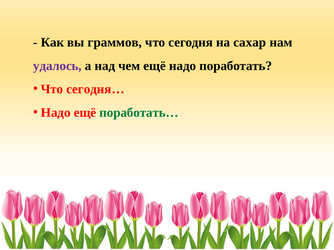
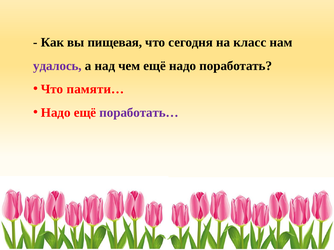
граммов: граммов -> пищевая
сахар: сахар -> класс
сегодня…: сегодня… -> памяти…
поработать… colour: green -> purple
